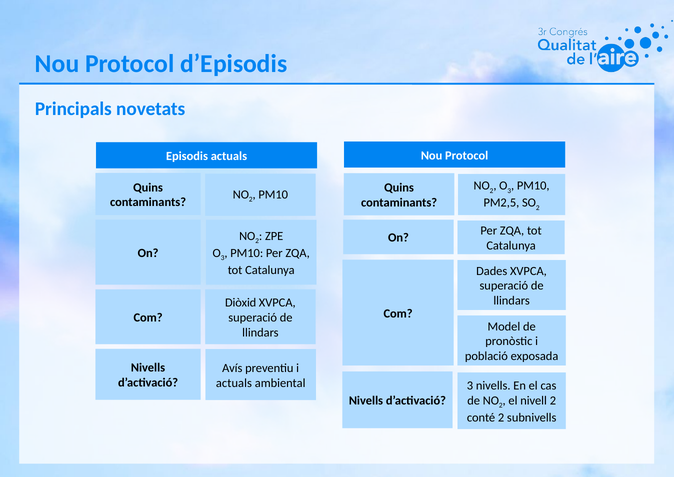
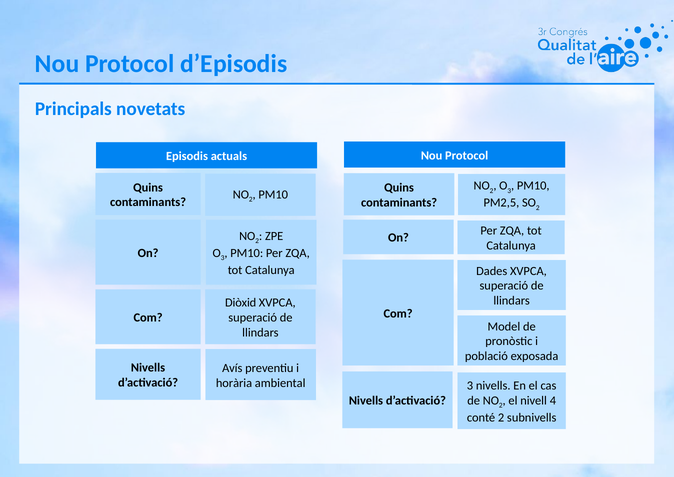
actuals at (234, 383): actuals -> horària
nivell 2: 2 -> 4
